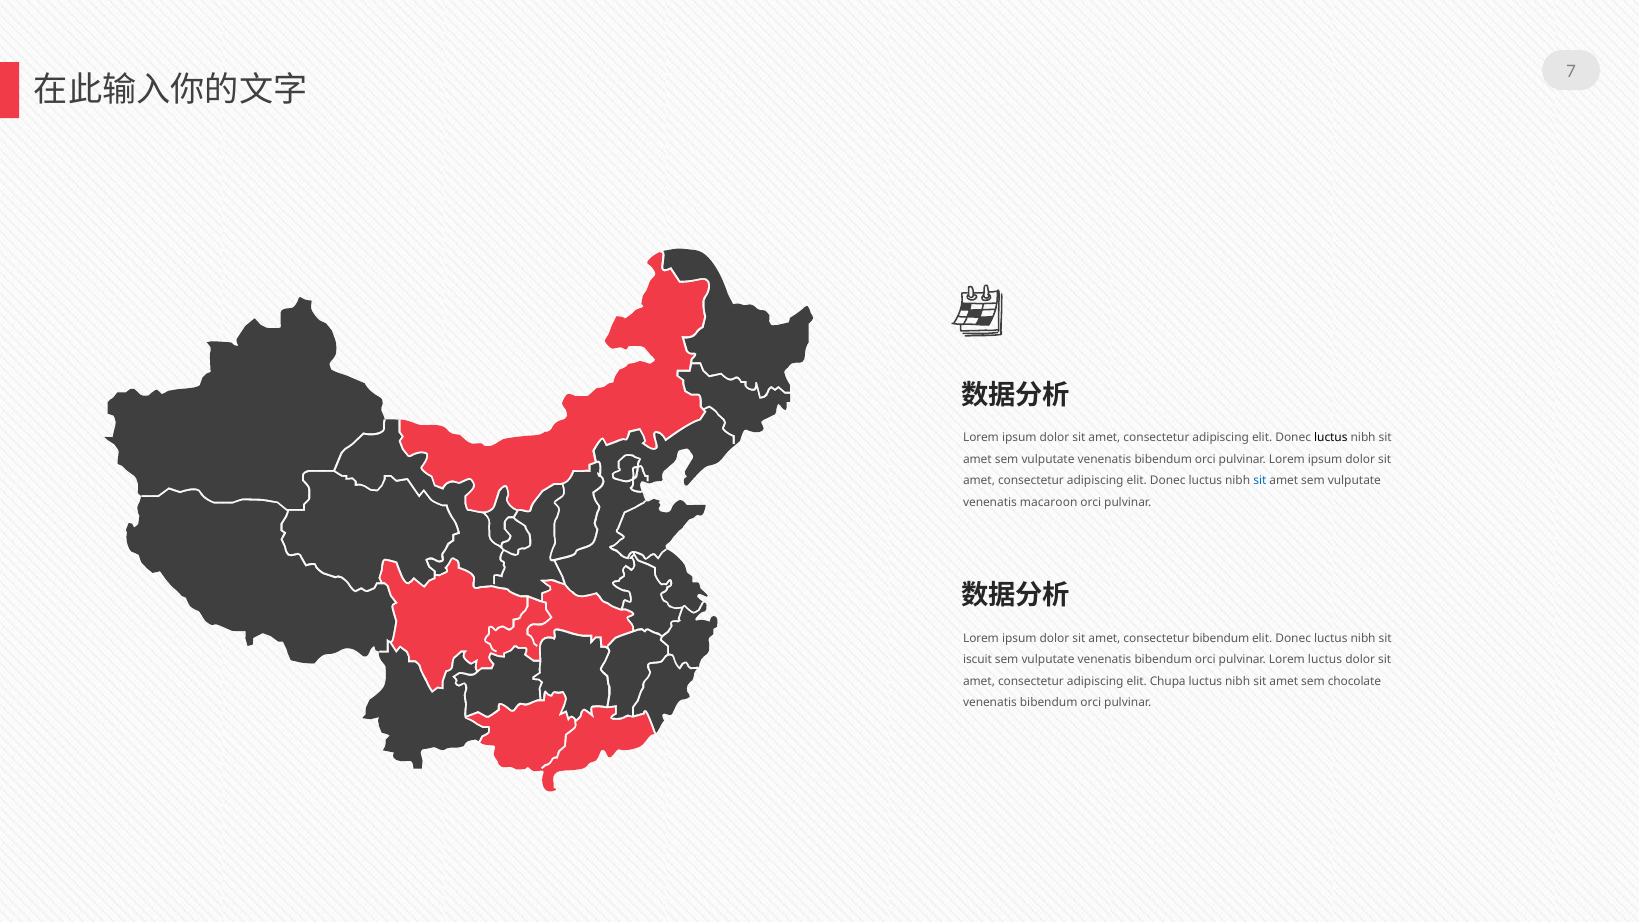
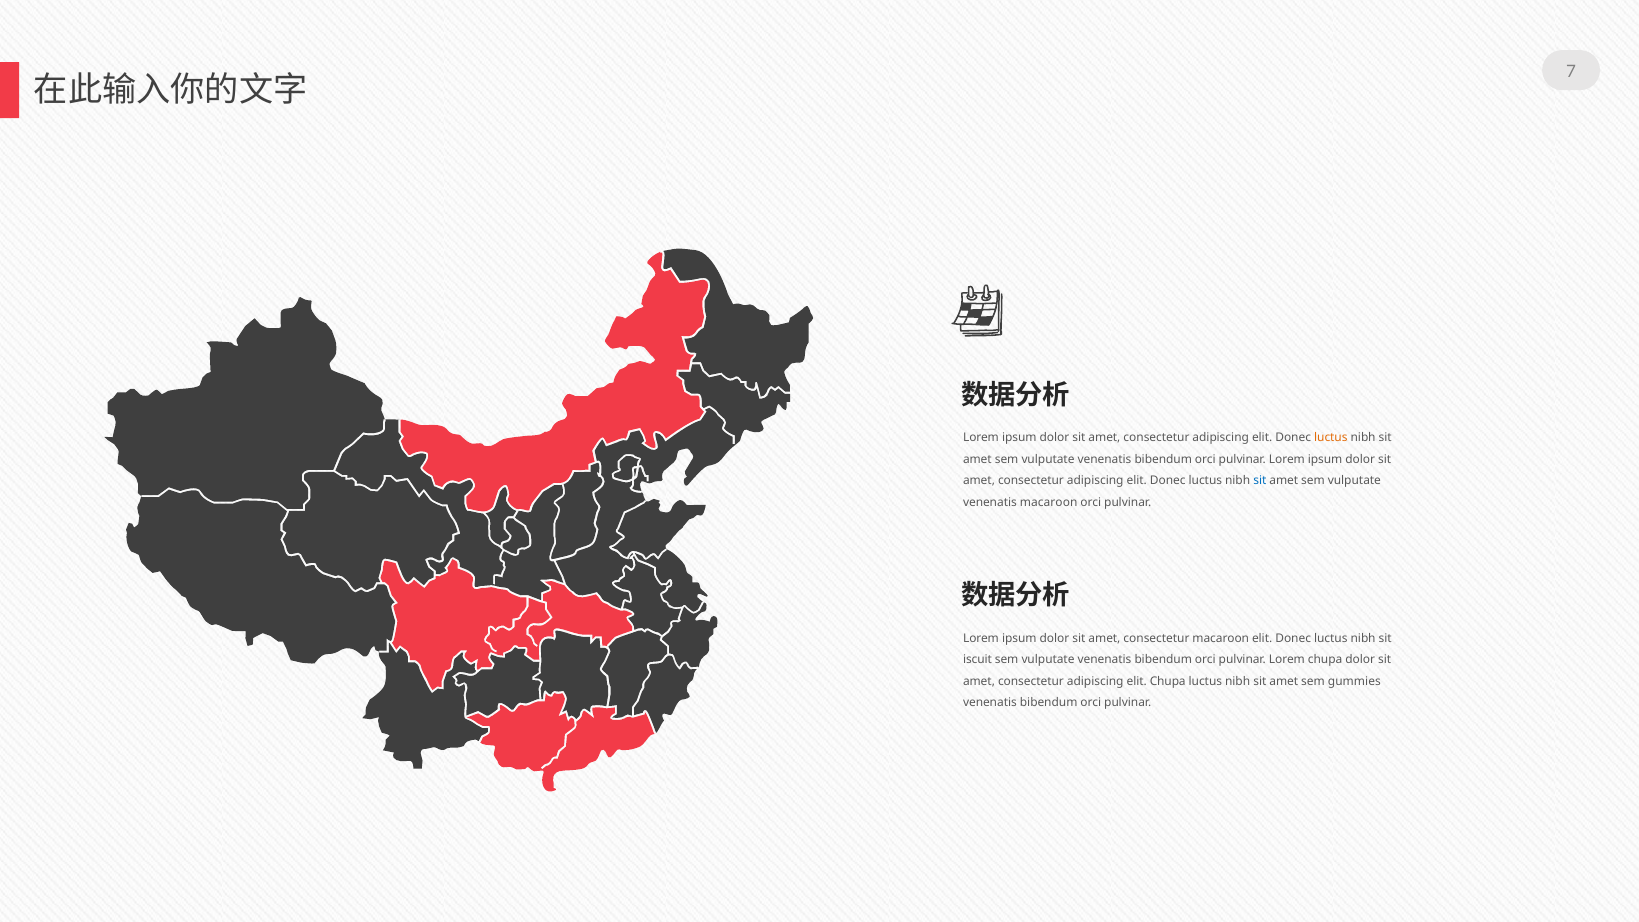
luctus at (1331, 438) colour: black -> orange
consectetur bibendum: bibendum -> macaroon
Lorem luctus: luctus -> chupa
chocolate: chocolate -> gummies
